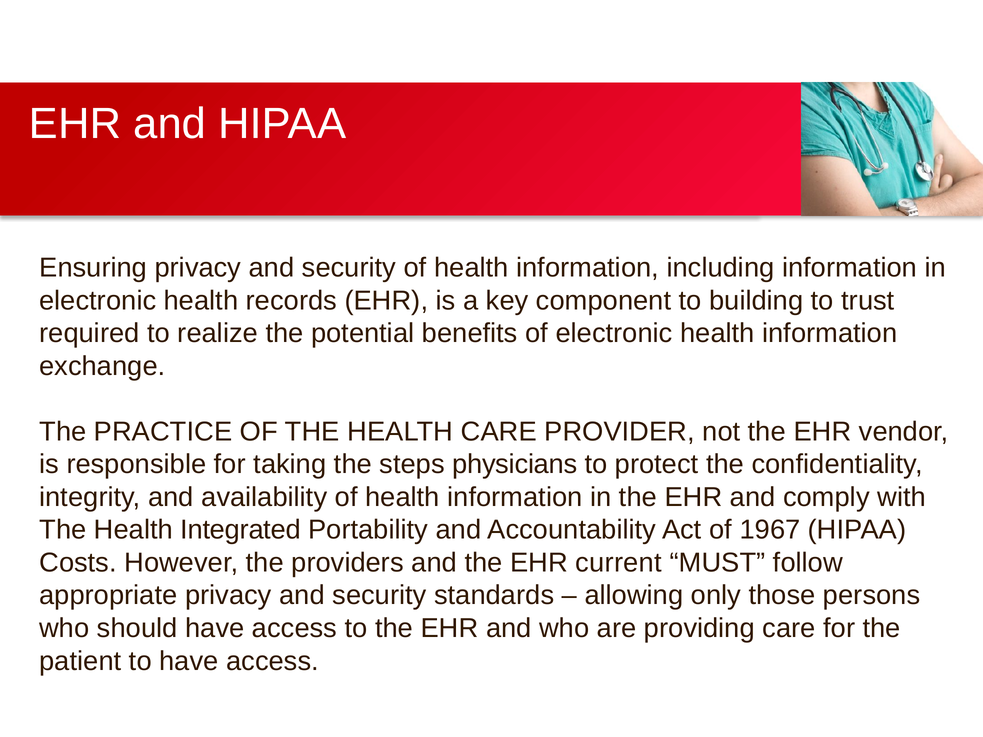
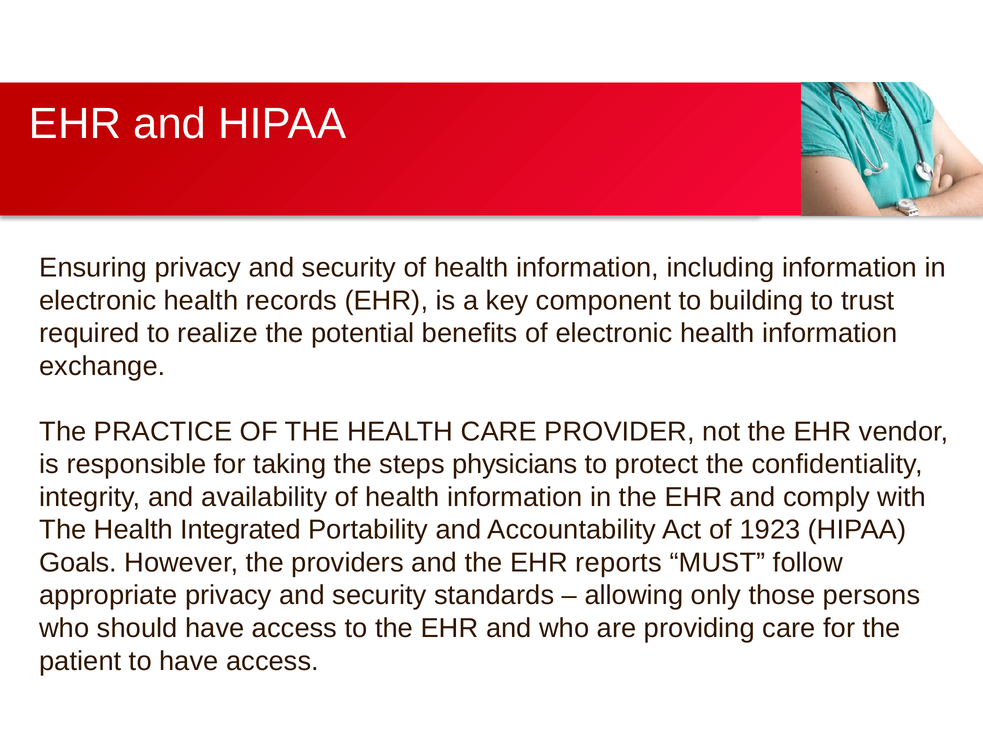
1967: 1967 -> 1923
Costs: Costs -> Goals
current: current -> reports
